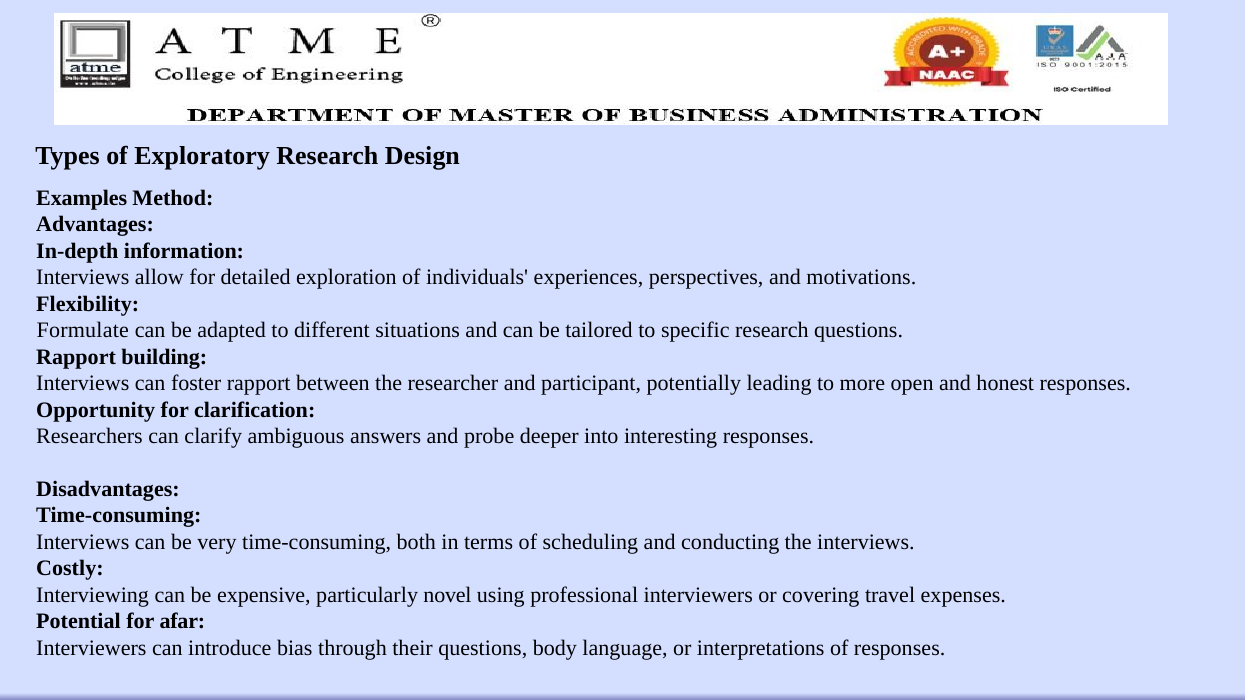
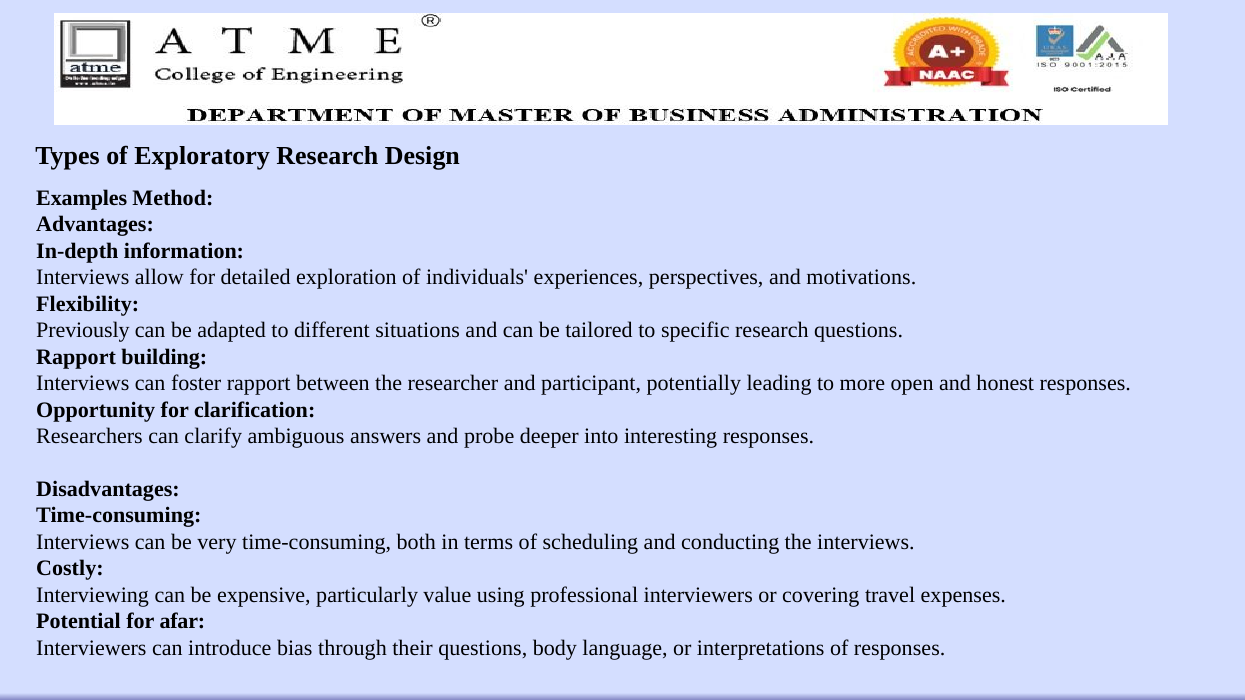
Formulate: Formulate -> Previously
novel: novel -> value
